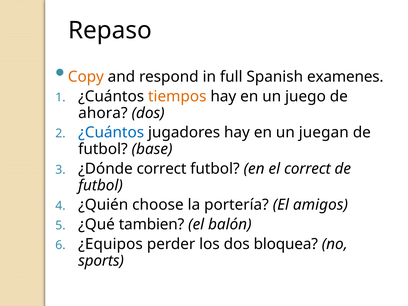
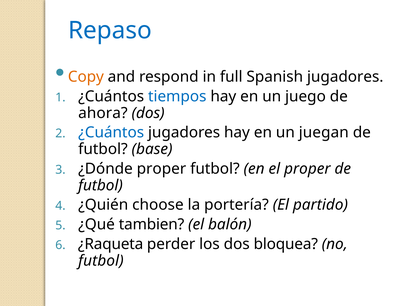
Repaso colour: black -> blue
Spanish examenes: examenes -> jugadores
tiempos colour: orange -> blue
¿Dónde correct: correct -> proper
el correct: correct -> proper
amigos: amigos -> partido
¿Equipos: ¿Equipos -> ¿Raqueta
sports at (101, 261): sports -> futbol
